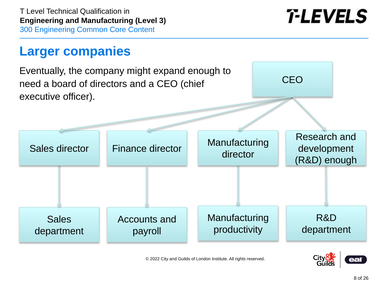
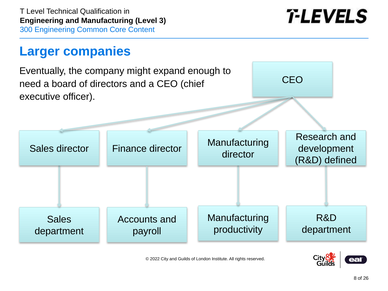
R&D enough: enough -> defined
